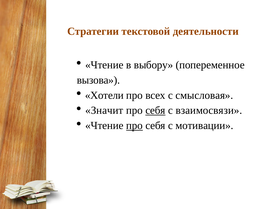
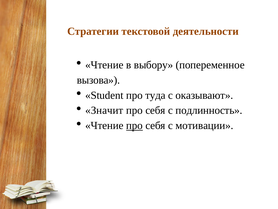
Хотели: Хотели -> Student
всех: всех -> туда
смысловая: смысловая -> оказывают
себя at (155, 110) underline: present -> none
взаимосвязи: взаимосвязи -> подлинность
